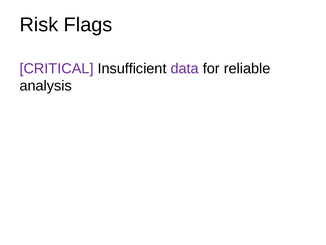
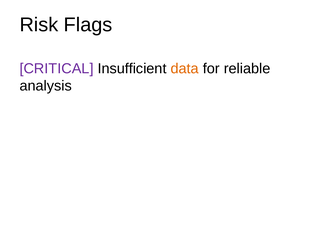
data colour: purple -> orange
